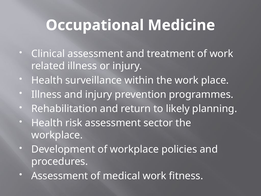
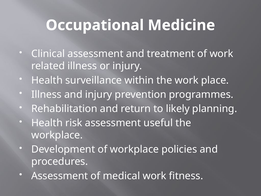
sector: sector -> useful
